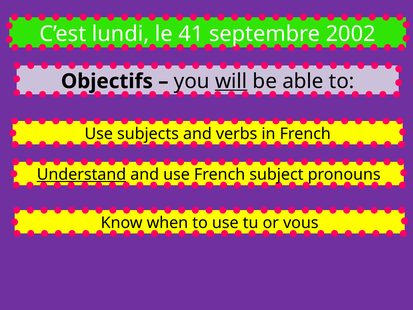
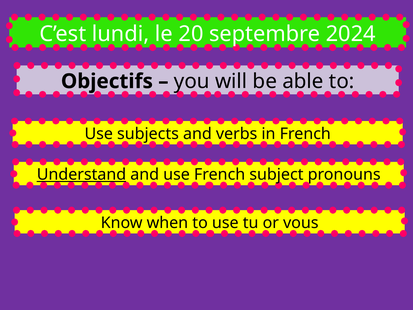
41: 41 -> 20
2002: 2002 -> 2024
will underline: present -> none
